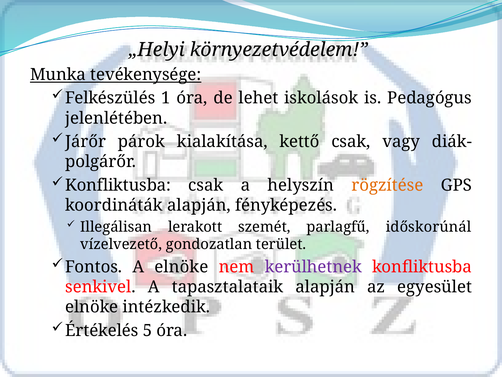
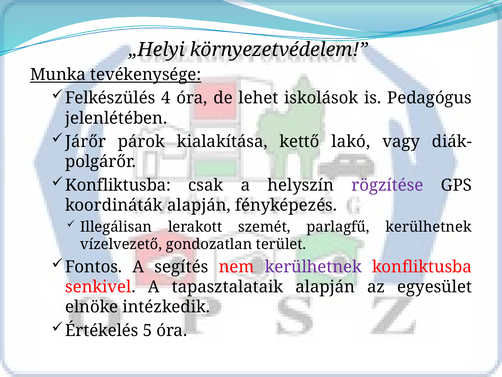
1: 1 -> 4
kettő csak: csak -> lakó
rögzítése colour: orange -> purple
parlagfű időskorúnál: időskorúnál -> kerülhetnek
A elnöke: elnöke -> segítés
